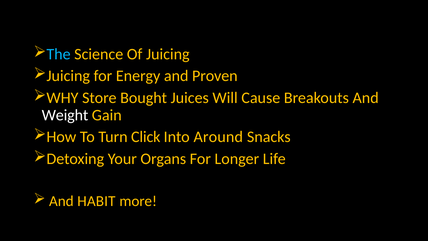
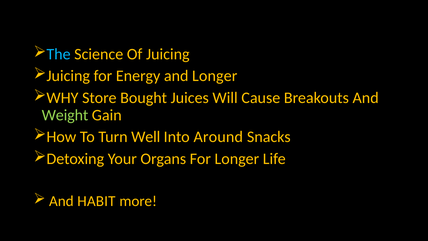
and Proven: Proven -> Longer
Weight colour: white -> light green
Click: Click -> Well
